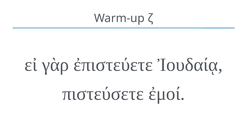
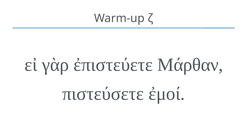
Ἰουδαίᾳ: Ἰουδαίᾳ -> Μάρθαν
